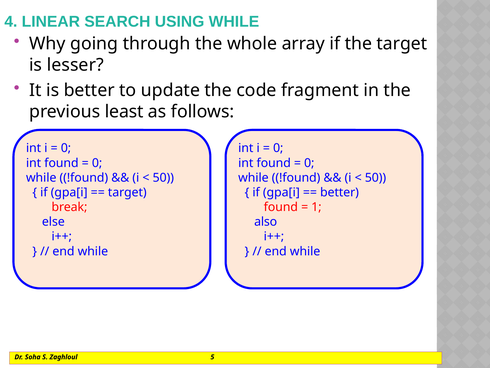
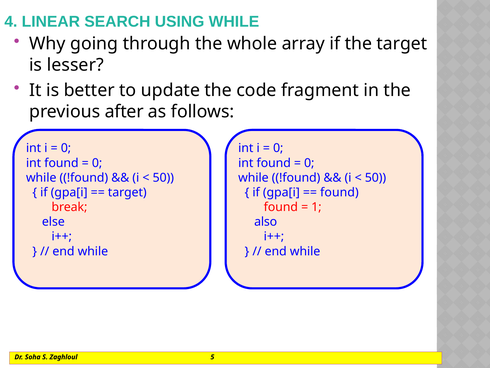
least: least -> after
better at (340, 192): better -> found
